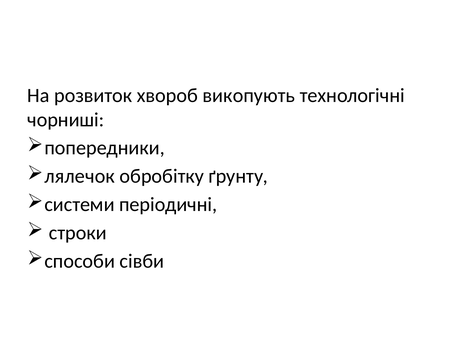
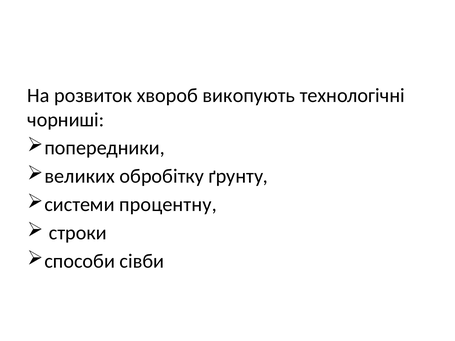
лялечок: лялечок -> великих
періодичні: періодичні -> процентну
